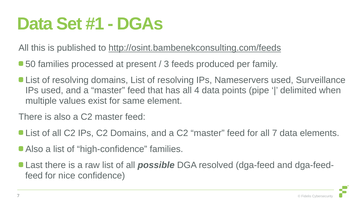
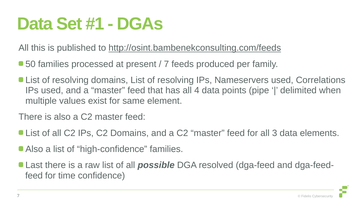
3 at (166, 64): 3 -> 7
Surveillance: Surveillance -> Correlations
all 7: 7 -> 3
nice: nice -> time
